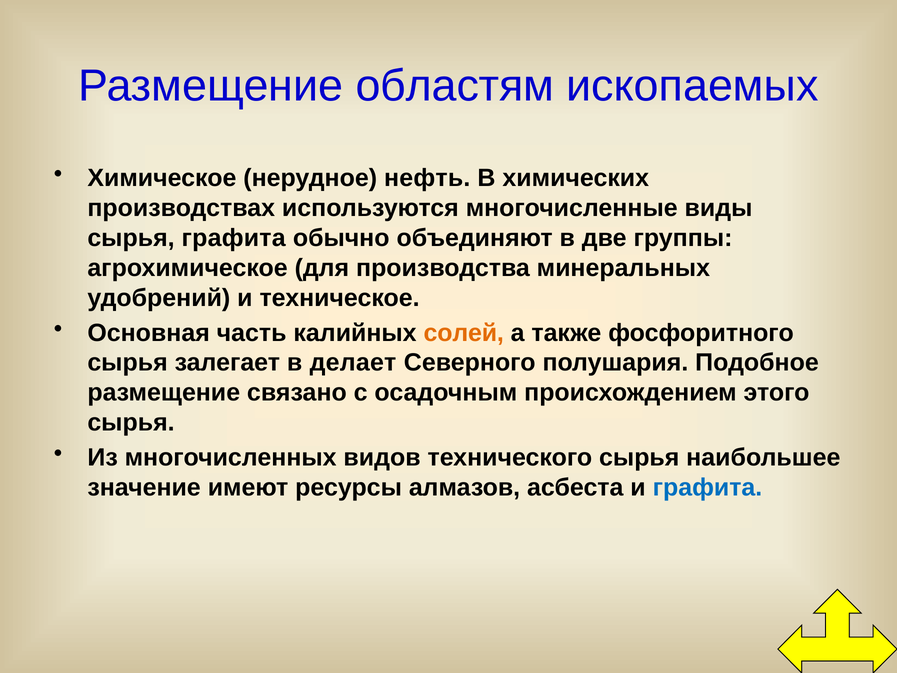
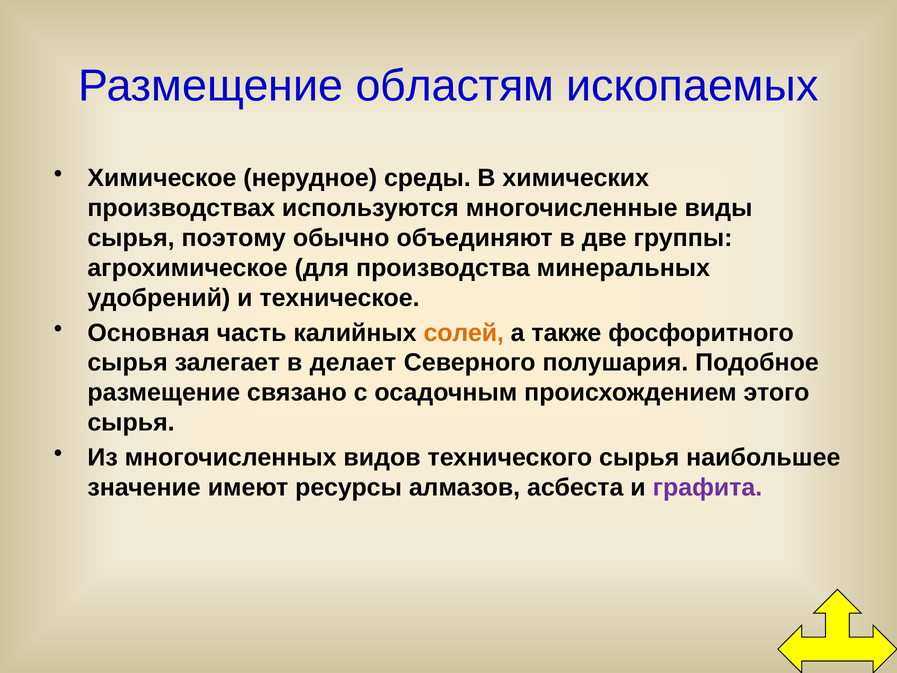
нефть: нефть -> среды
сырья графита: графита -> поэтому
графита at (707, 487) colour: blue -> purple
